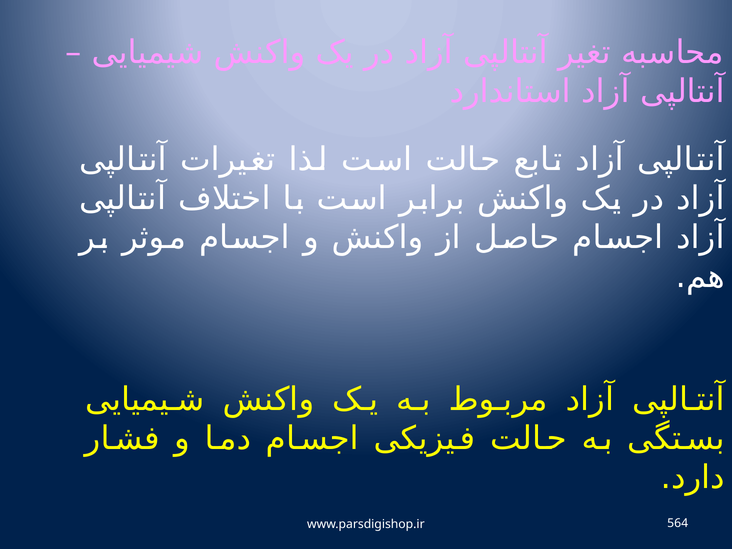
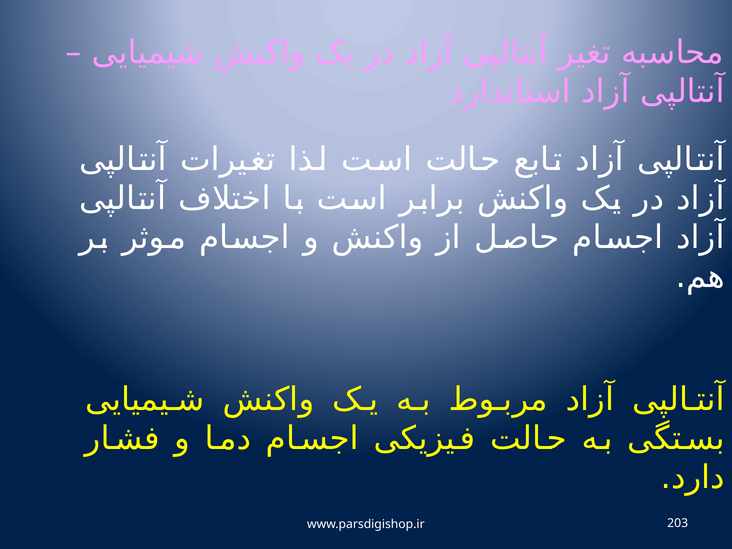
564: 564 -> 203
